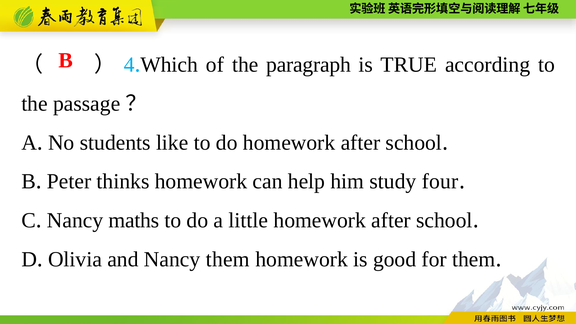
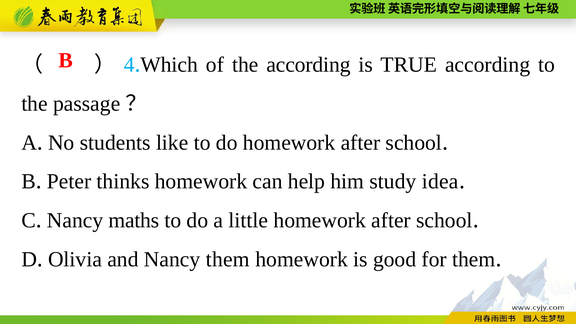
the paragraph: paragraph -> according
four: four -> idea
